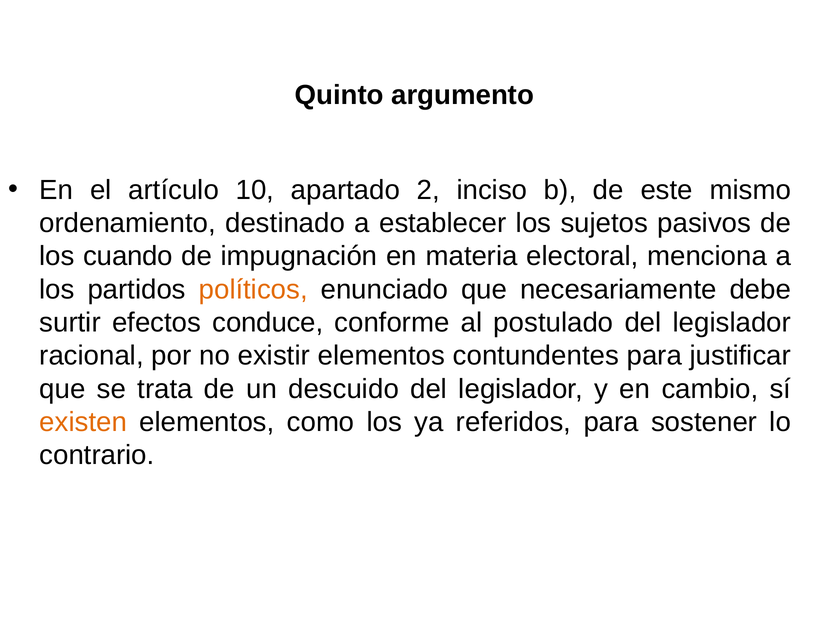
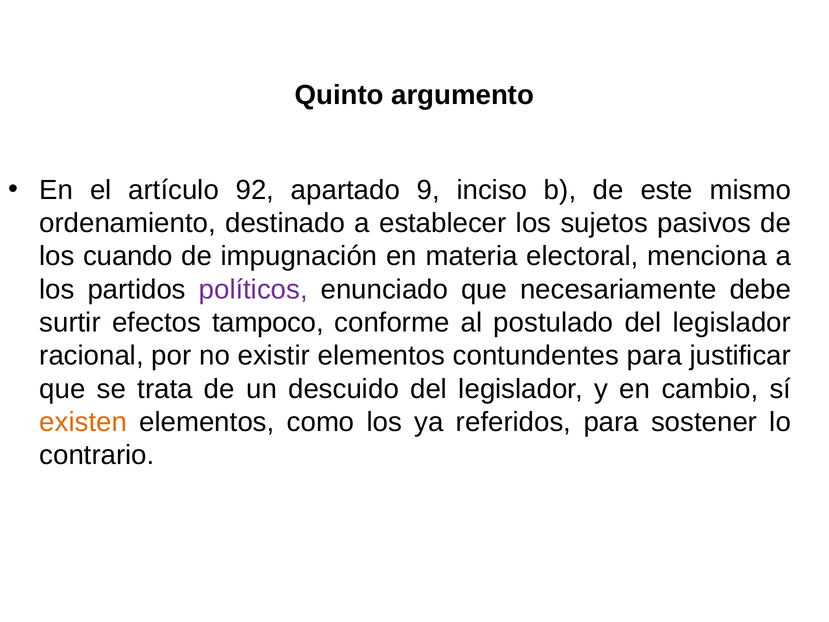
10: 10 -> 92
2: 2 -> 9
políticos colour: orange -> purple
conduce: conduce -> tampoco
